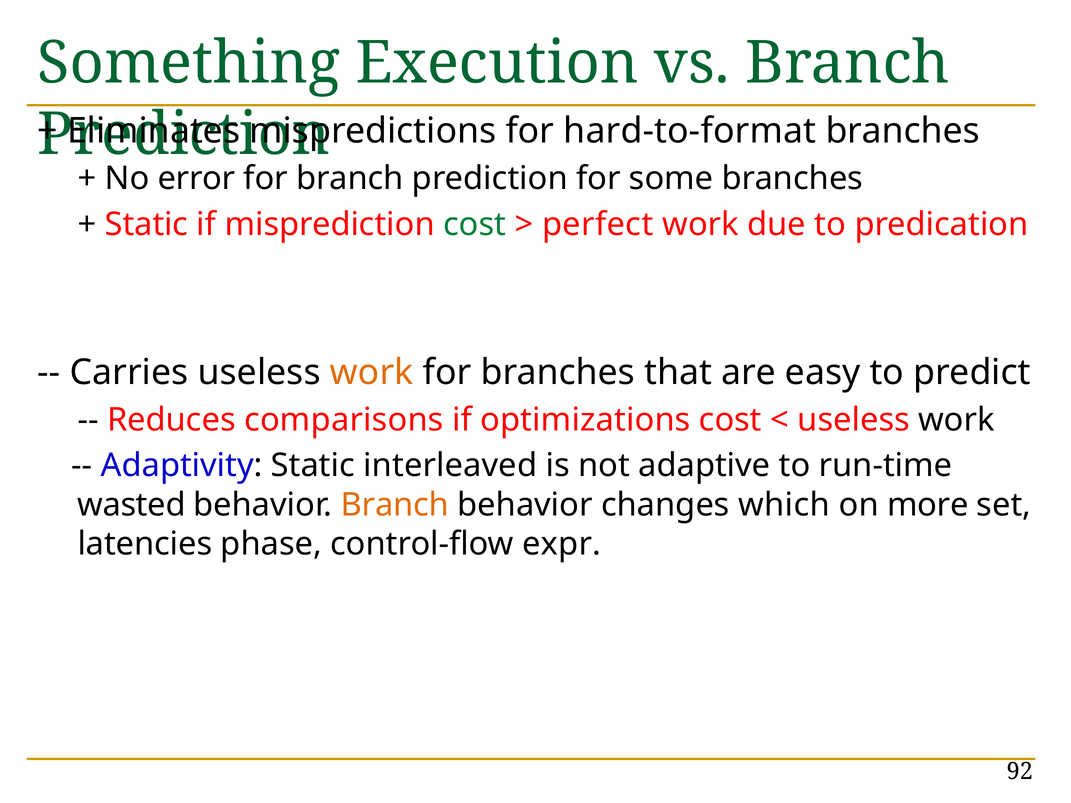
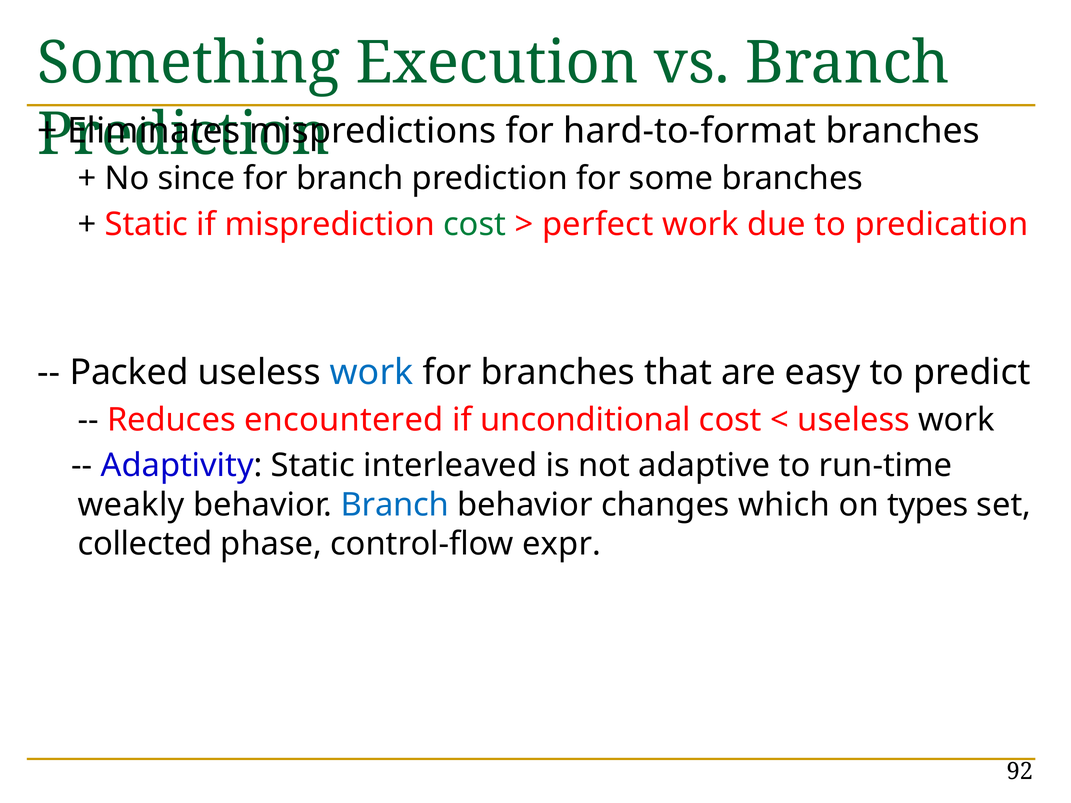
error: error -> since
Carries: Carries -> Packed
work at (372, 373) colour: orange -> blue
comparisons: comparisons -> encountered
optimizations: optimizations -> unconditional
wasted: wasted -> weakly
Branch at (395, 505) colour: orange -> blue
more: more -> types
latencies: latencies -> collected
